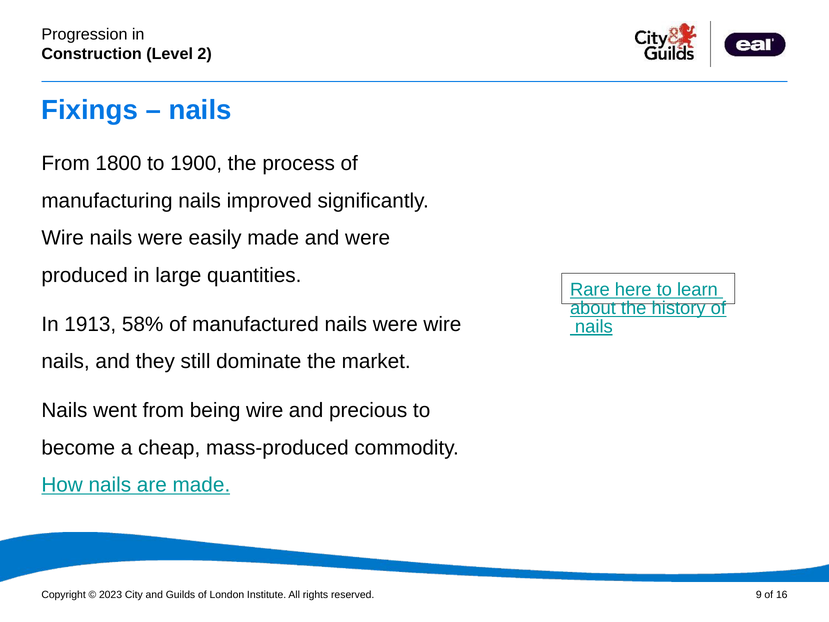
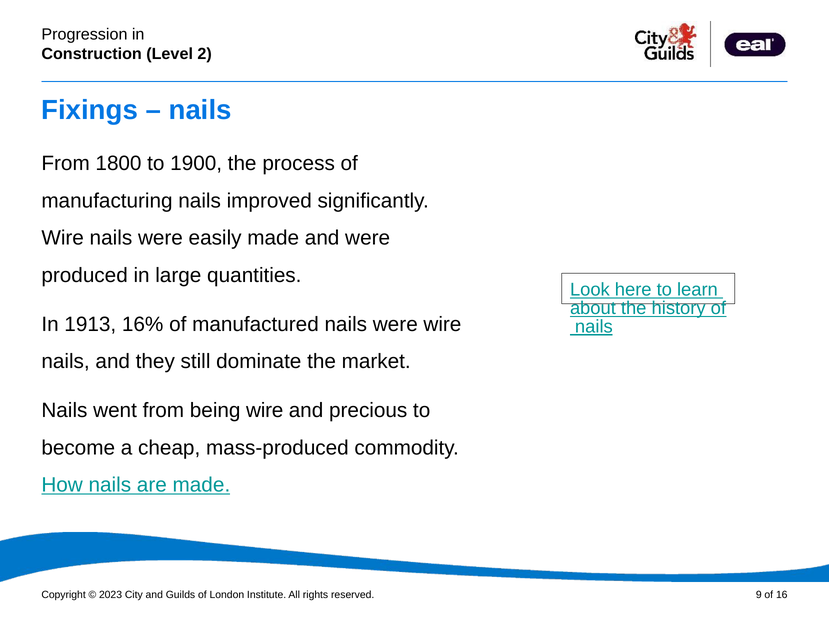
Rare: Rare -> Look
58%: 58% -> 16%
